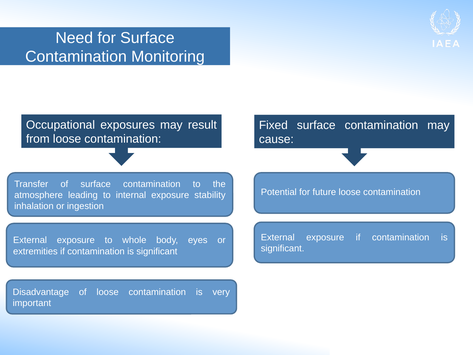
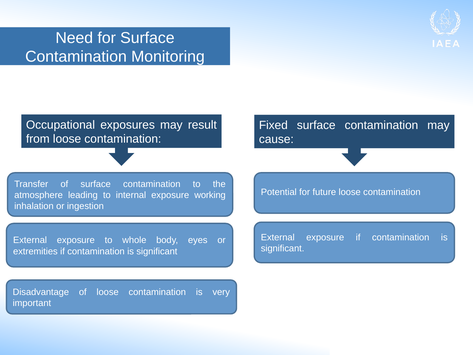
stability: stability -> working
